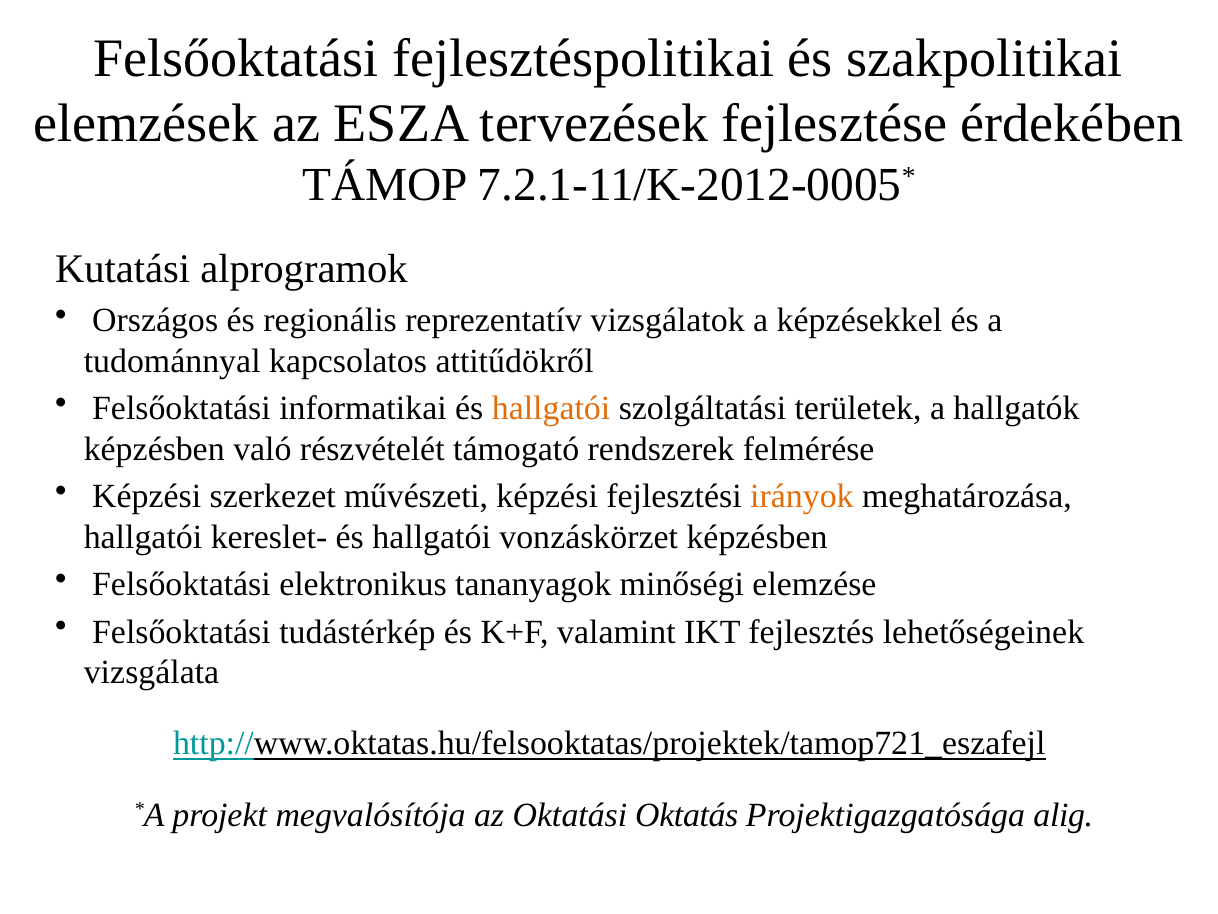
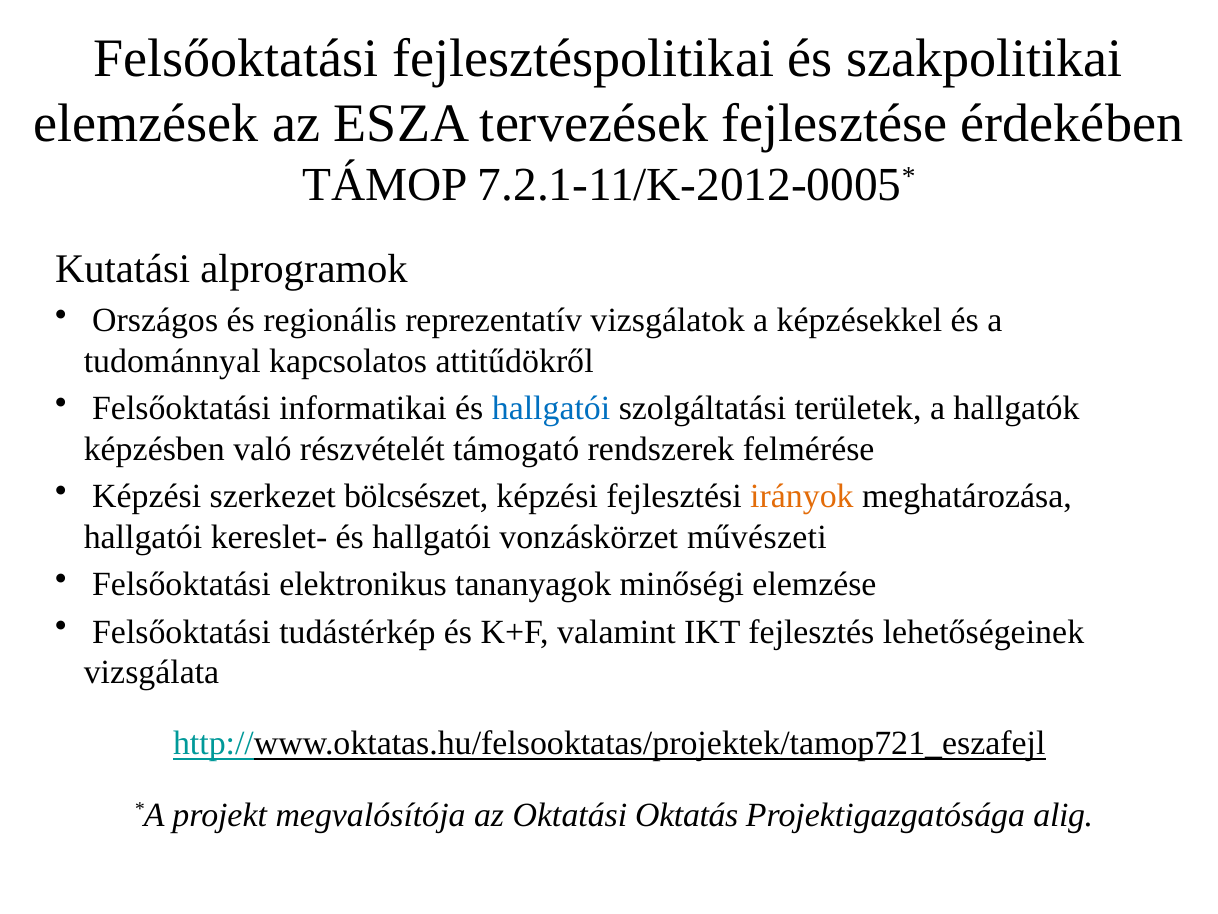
hallgatói at (551, 408) colour: orange -> blue
művészeti: művészeti -> bölcsészet
vonzáskörzet képzésben: képzésben -> művészeti
